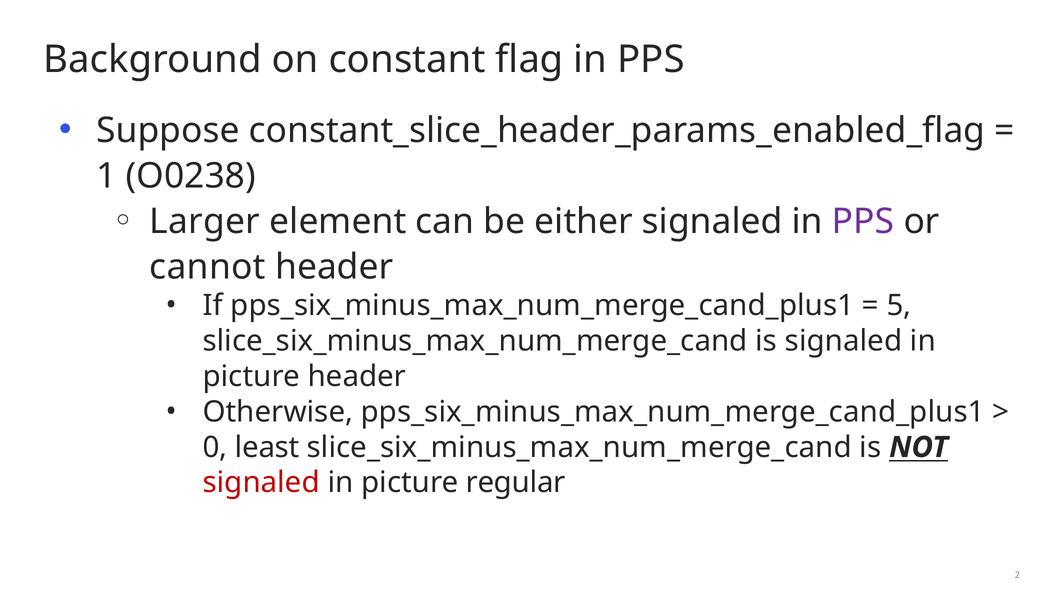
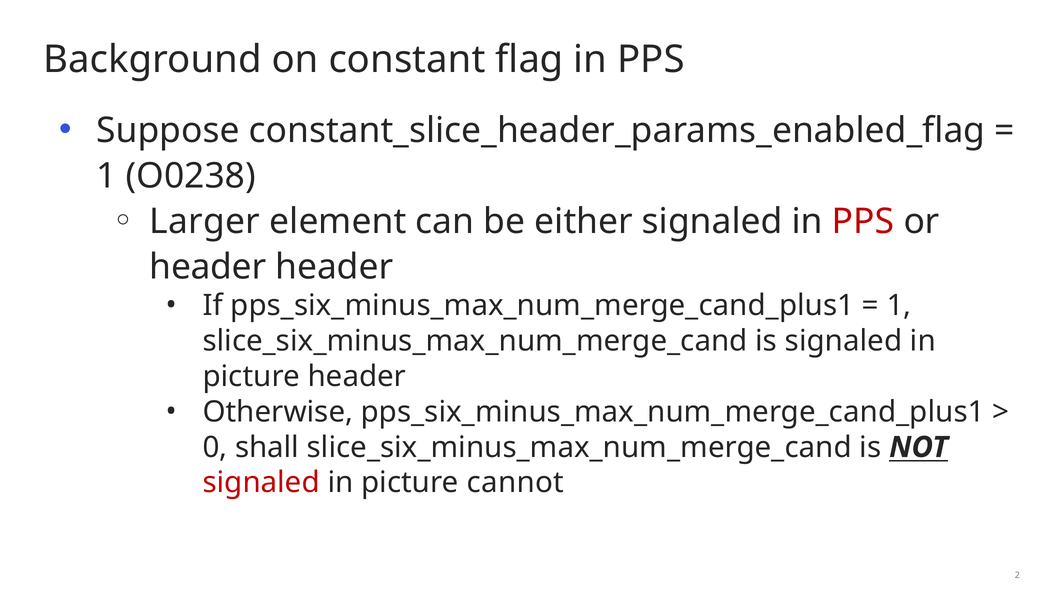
PPS at (863, 221) colour: purple -> red
cannot at (208, 267): cannot -> header
5 at (899, 305): 5 -> 1
least: least -> shall
regular: regular -> cannot
